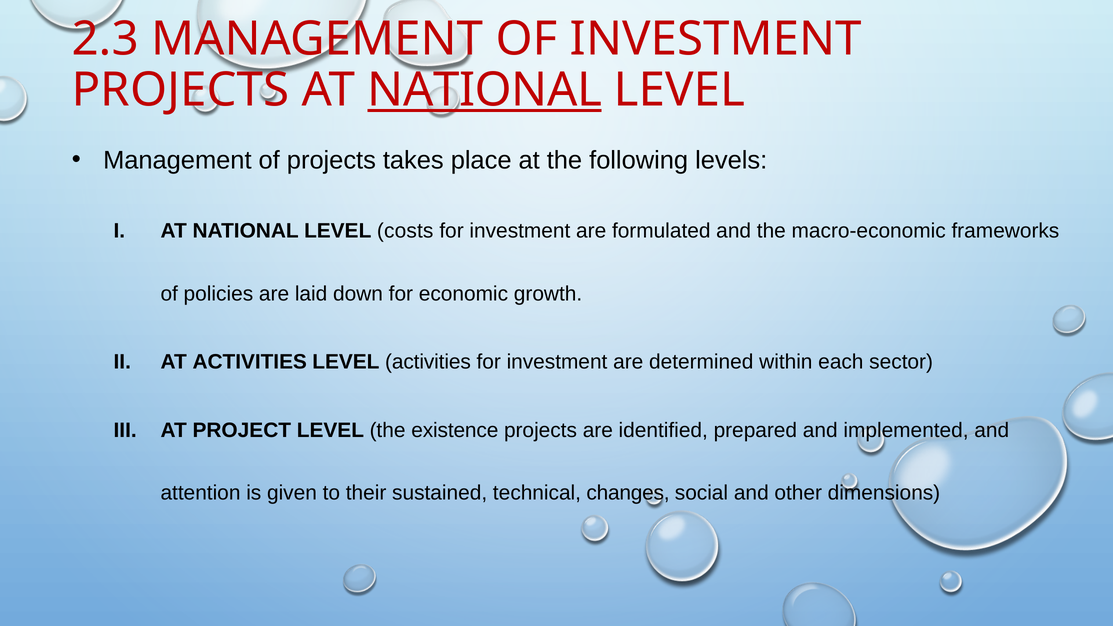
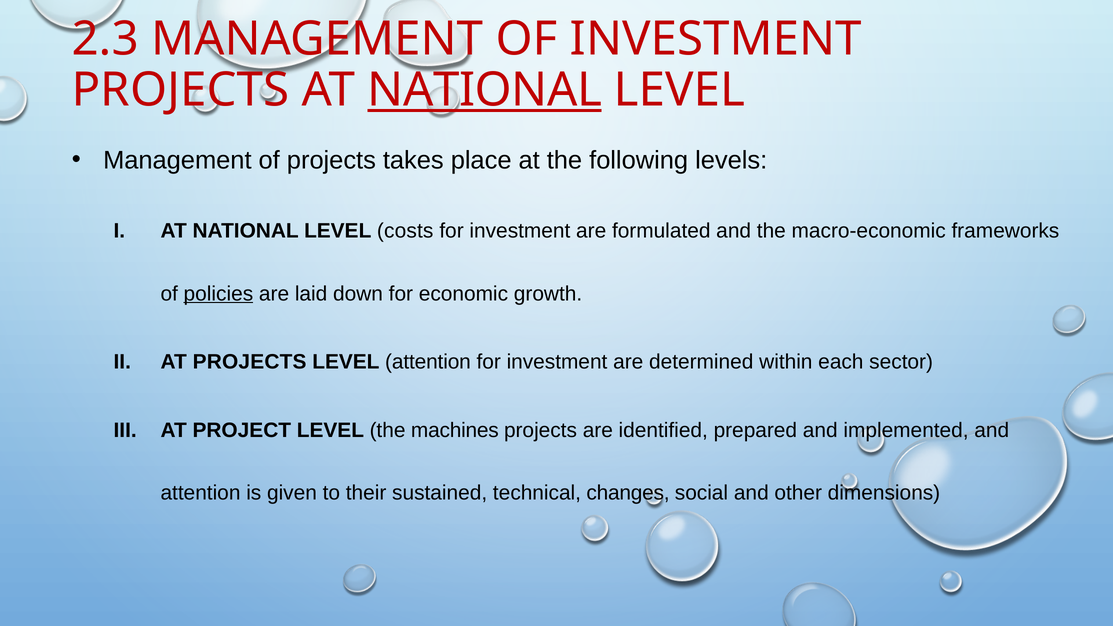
policies underline: none -> present
AT ACTIVITIES: ACTIVITIES -> PROJECTS
LEVEL activities: activities -> attention
existence: existence -> machines
